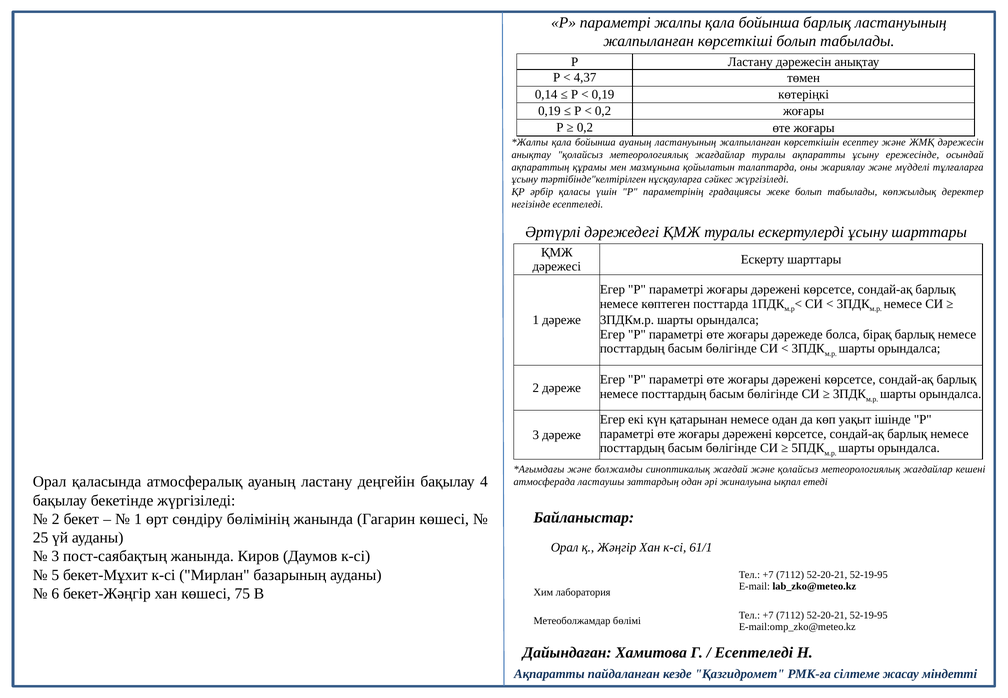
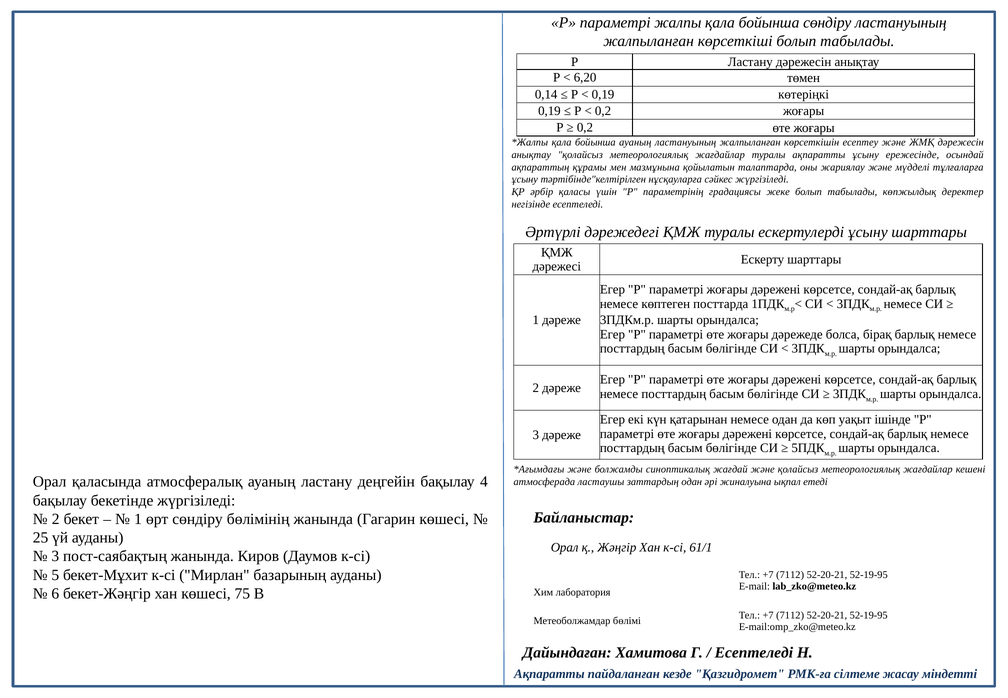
бойынша барлық: барлық -> сөндіру
4,37: 4,37 -> 6,20
